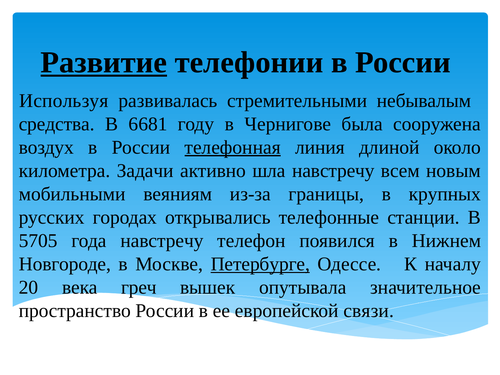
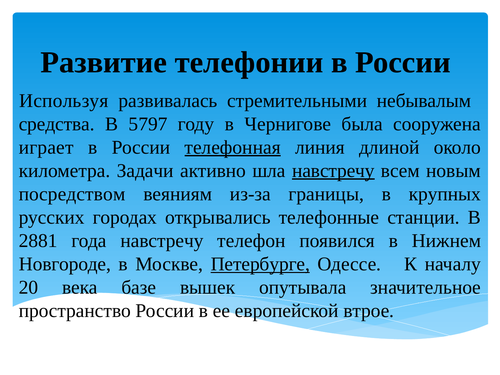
Развитие underline: present -> none
6681: 6681 -> 5797
воздух: воздух -> играет
навстречу at (333, 171) underline: none -> present
мобильными: мобильными -> посредством
5705: 5705 -> 2881
греч: греч -> базе
связи: связи -> втрое
